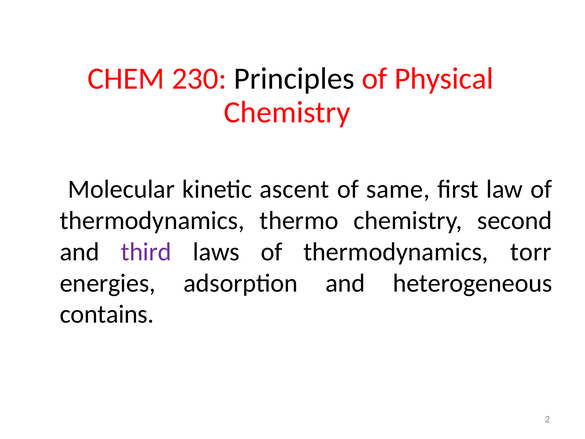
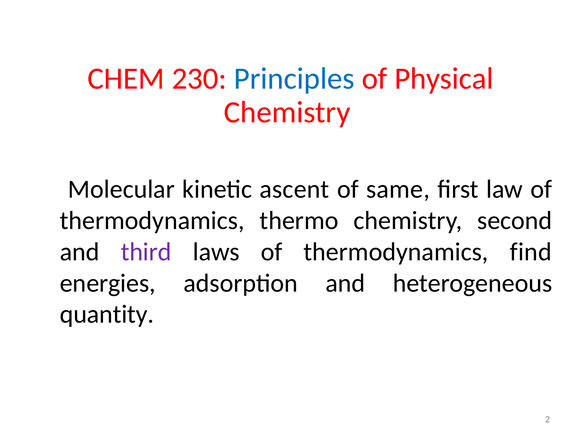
Principles colour: black -> blue
torr: torr -> find
contains: contains -> quantity
